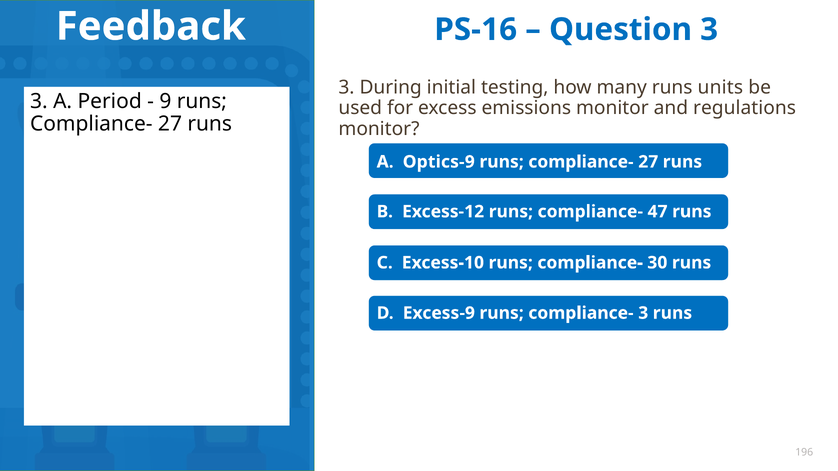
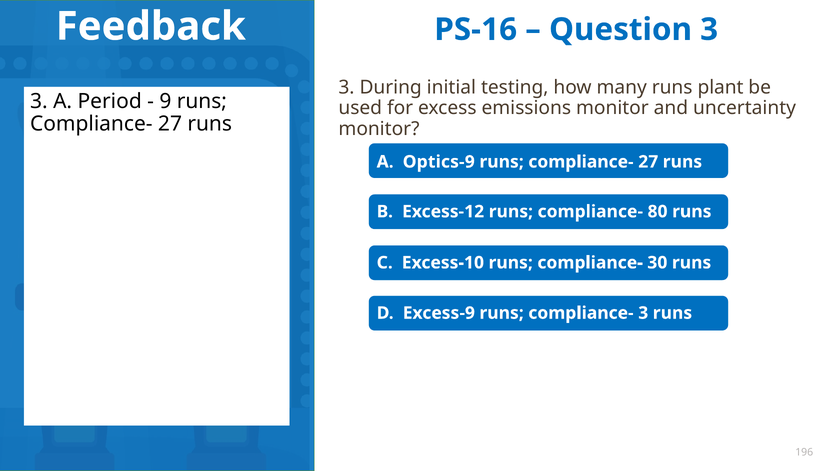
units: units -> plant
regulations: regulations -> uncertainty
47: 47 -> 80
